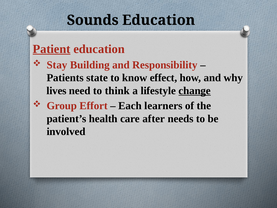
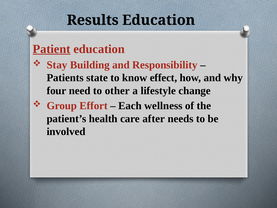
Sounds: Sounds -> Results
lives: lives -> four
think: think -> other
change underline: present -> none
learners: learners -> wellness
